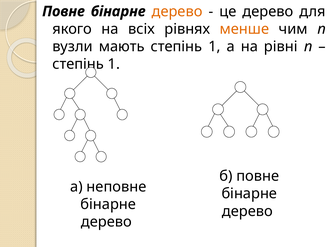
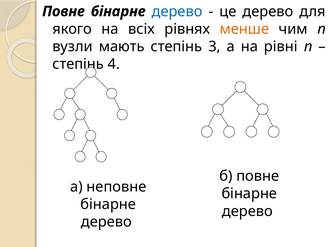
дерево at (177, 11) colour: orange -> blue
мають степінь 1: 1 -> 3
1 at (114, 64): 1 -> 4
